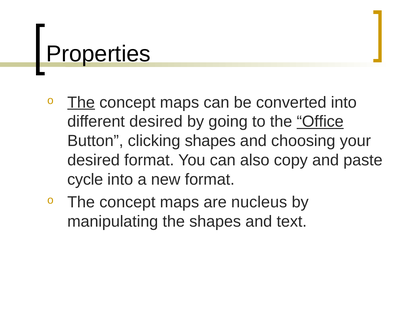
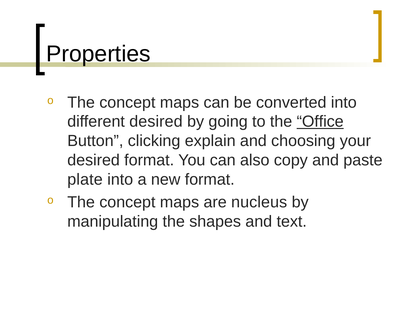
The at (81, 102) underline: present -> none
clicking shapes: shapes -> explain
cycle: cycle -> plate
